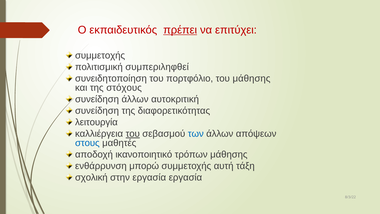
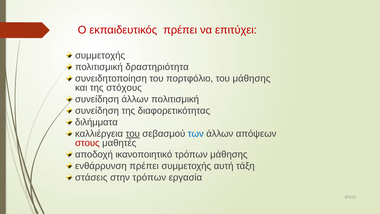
πρέπει at (180, 30) underline: present -> none
συμπεριληφθεί: συμπεριληφθεί -> δραστηριότητα
άλλων αυτοκριτική: αυτοκριτική -> πολιτισμική
λειτουργία: λειτουργία -> διλήμματα
στους colour: blue -> red
ενθάρρυνση μπορώ: μπορώ -> πρέπει
σχολική: σχολική -> στάσεις
στην εργασία: εργασία -> τρόπων
